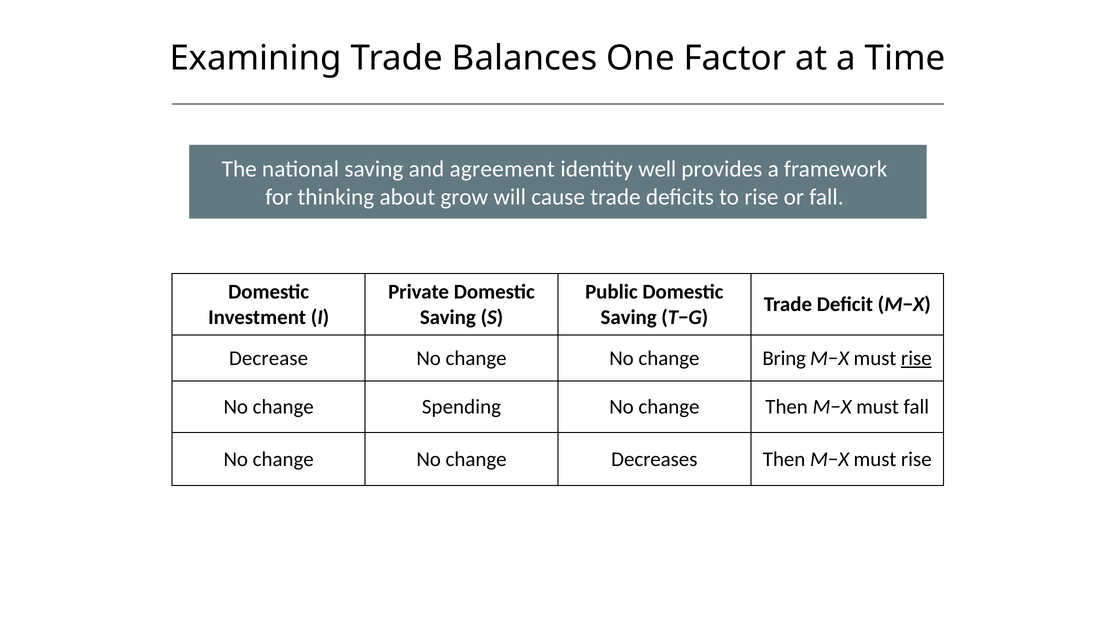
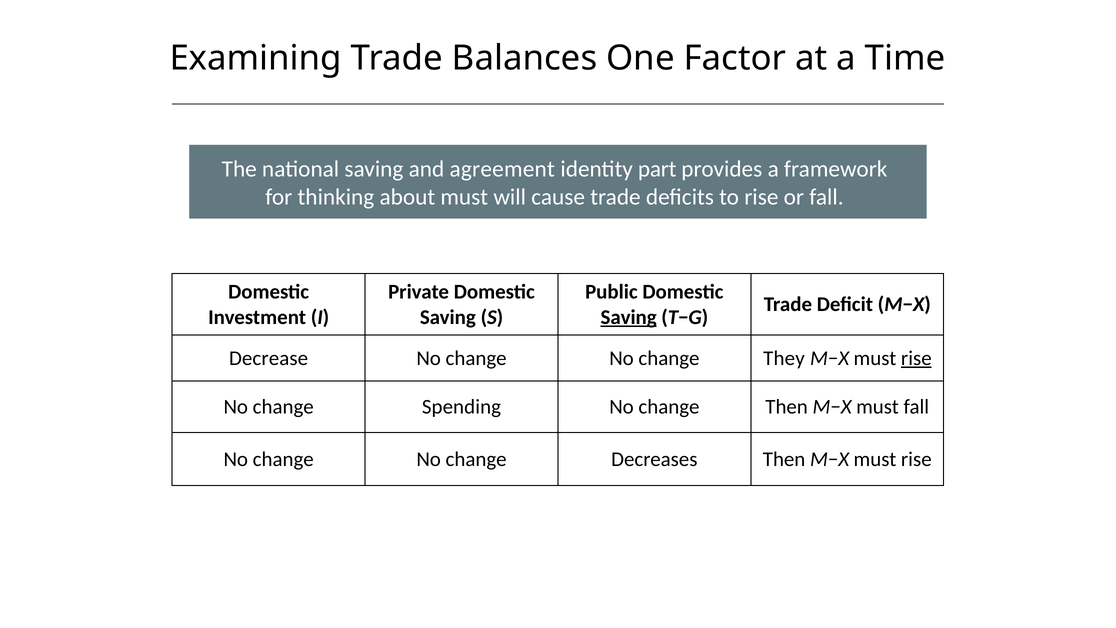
well: well -> part
about grow: grow -> must
Saving at (629, 317) underline: none -> present
Bring: Bring -> They
